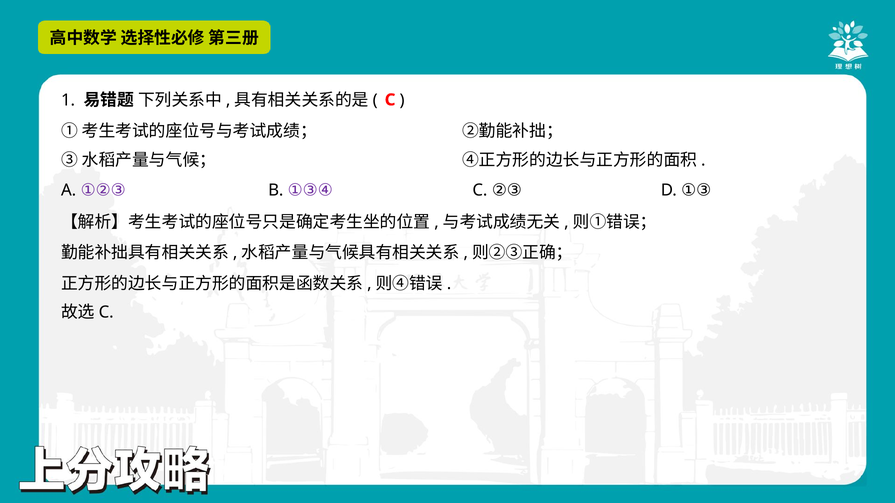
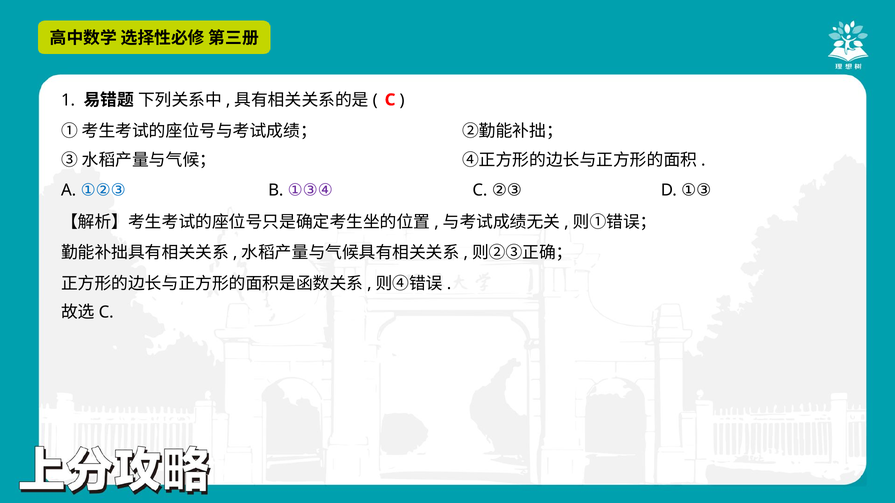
①②③ colour: purple -> blue
